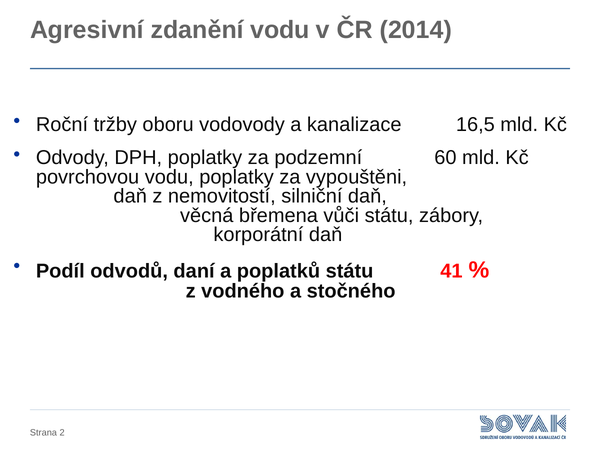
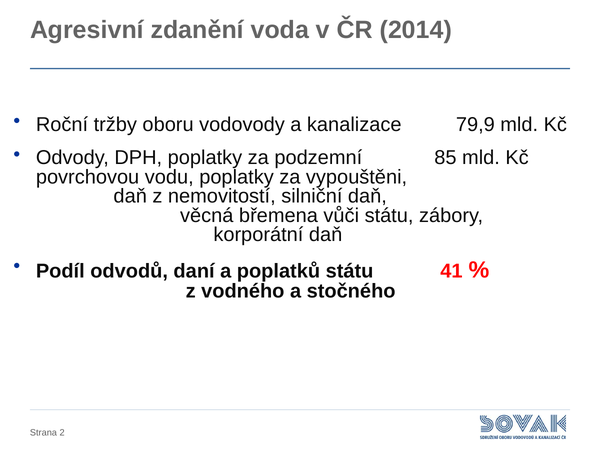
zdanění vodu: vodu -> voda
16,5: 16,5 -> 79,9
60: 60 -> 85
